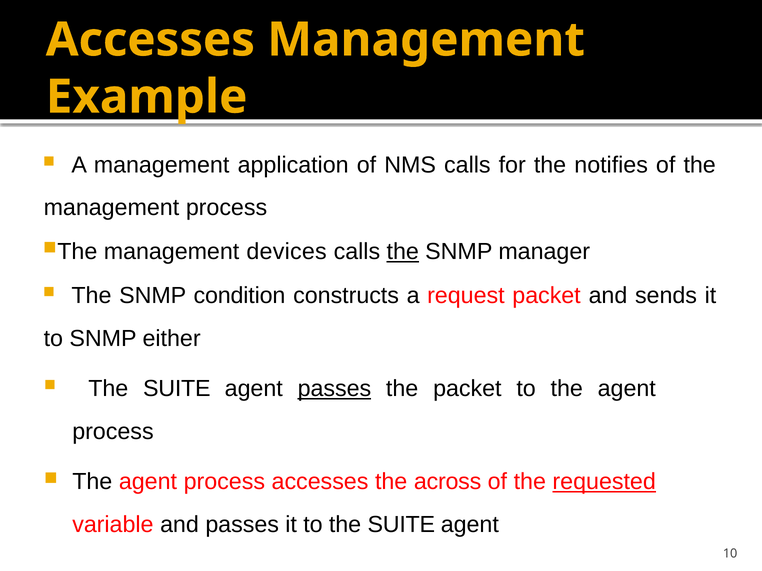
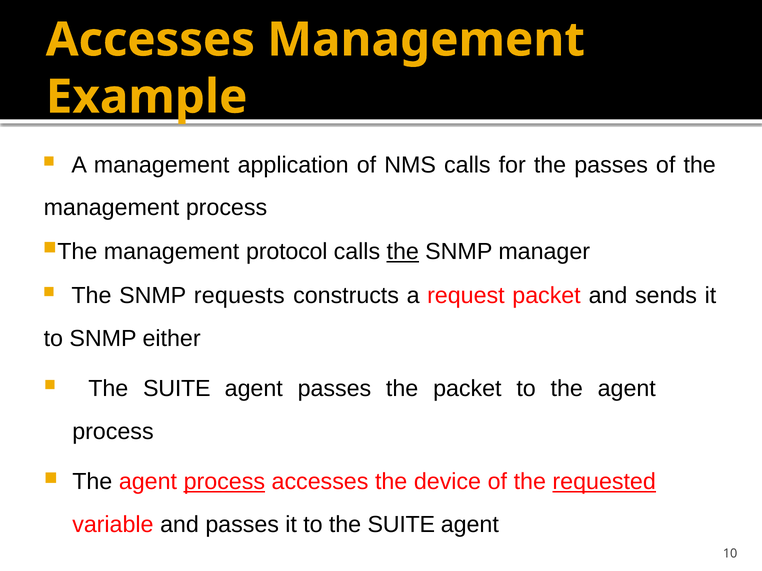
the notifies: notifies -> passes
devices: devices -> protocol
condition: condition -> requests
passes at (334, 389) underline: present -> none
process at (224, 482) underline: none -> present
across: across -> device
